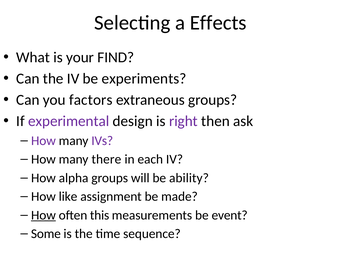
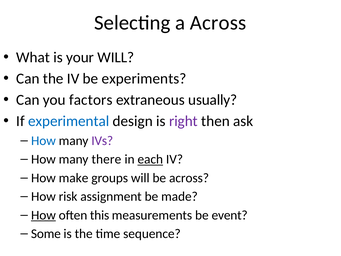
a Effects: Effects -> Across
your FIND: FIND -> WILL
extraneous groups: groups -> usually
experimental colour: purple -> blue
How at (43, 141) colour: purple -> blue
each underline: none -> present
alpha: alpha -> make
be ability: ability -> across
like: like -> risk
